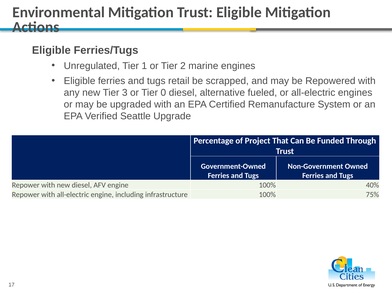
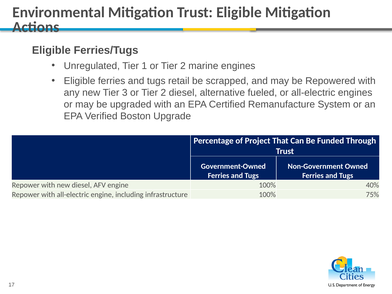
3 or Tier 0: 0 -> 2
Seattle: Seattle -> Boston
